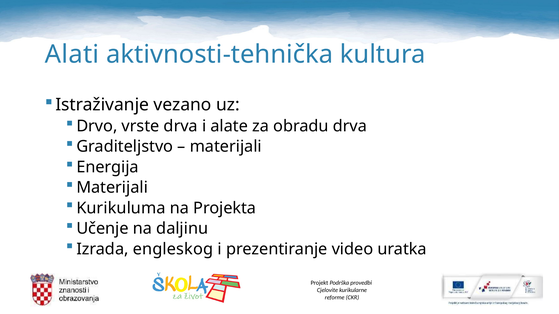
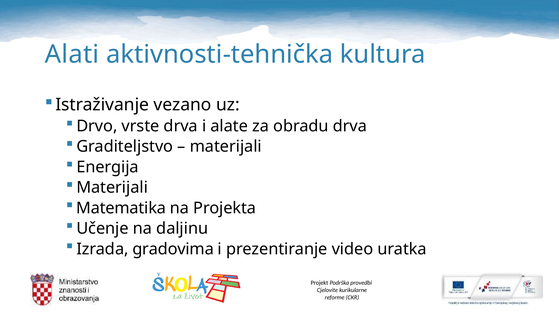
Kurikuluma: Kurikuluma -> Matematika
engleskog: engleskog -> gradovima
